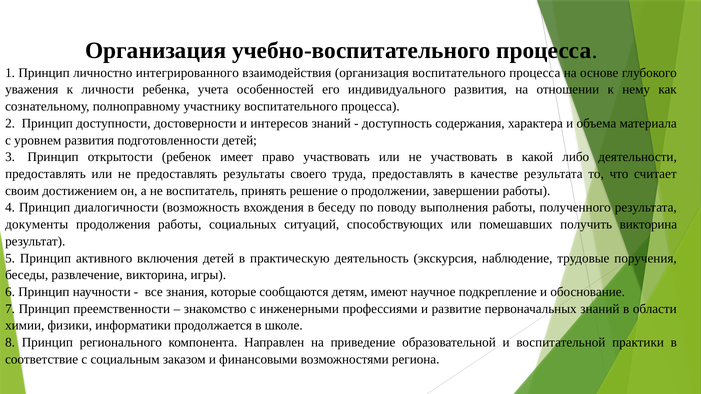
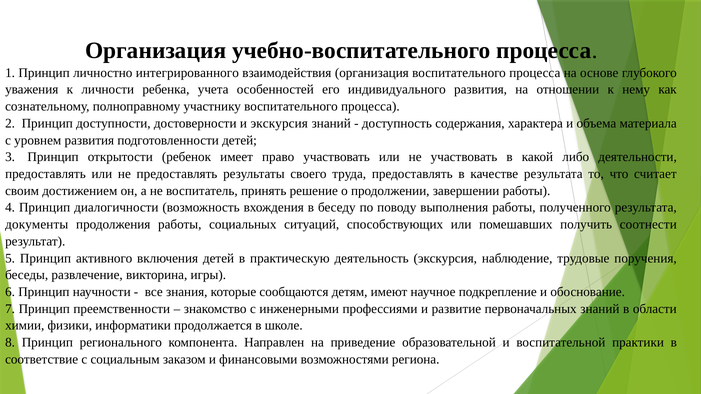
и интересов: интересов -> экскурсия
получить викторина: викторина -> соотнести
